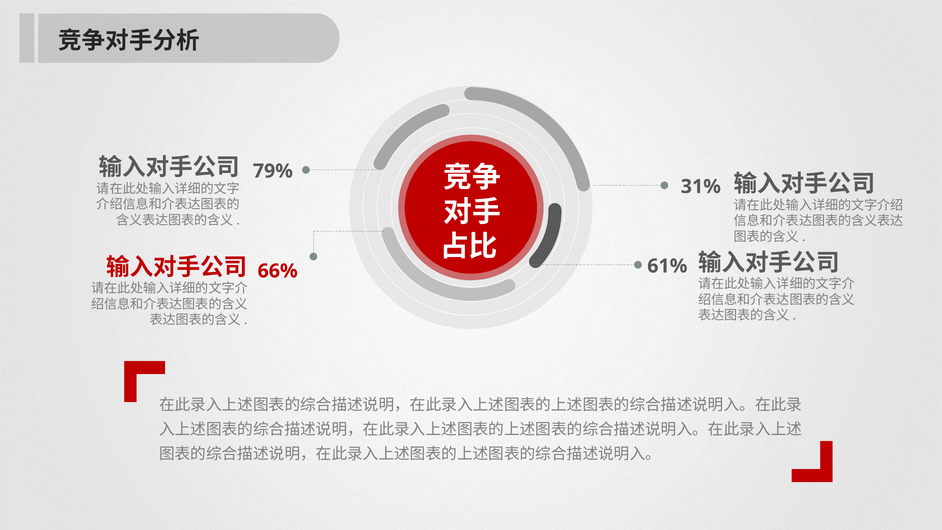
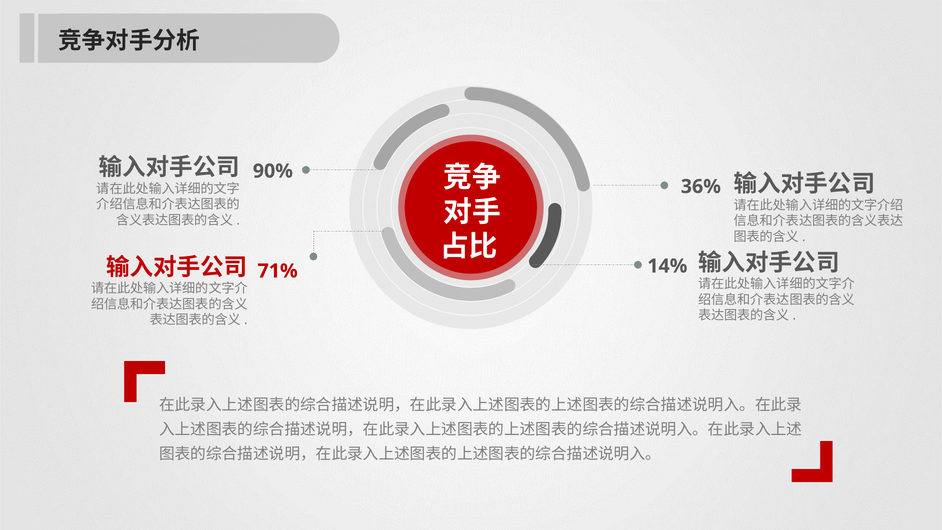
79%: 79% -> 90%
31%: 31% -> 36%
61%: 61% -> 14%
66%: 66% -> 71%
